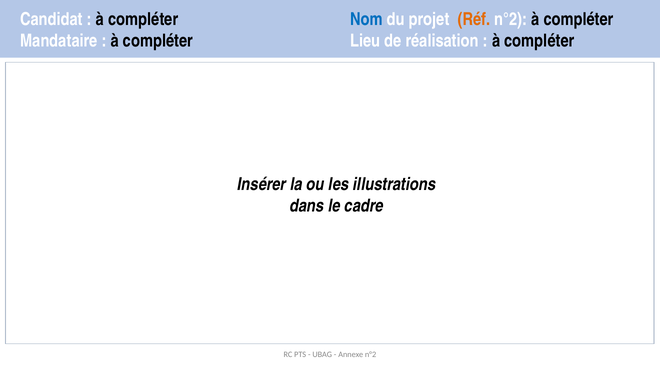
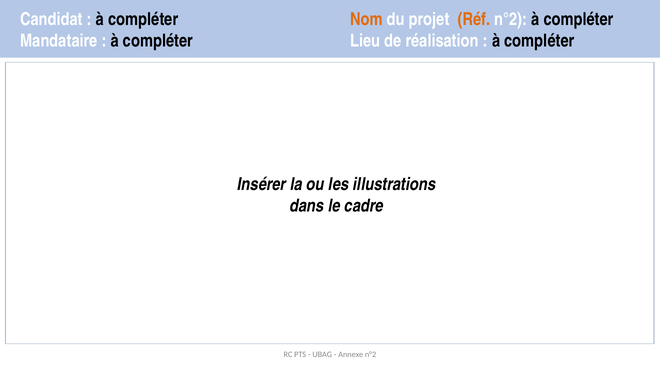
Nom colour: blue -> orange
